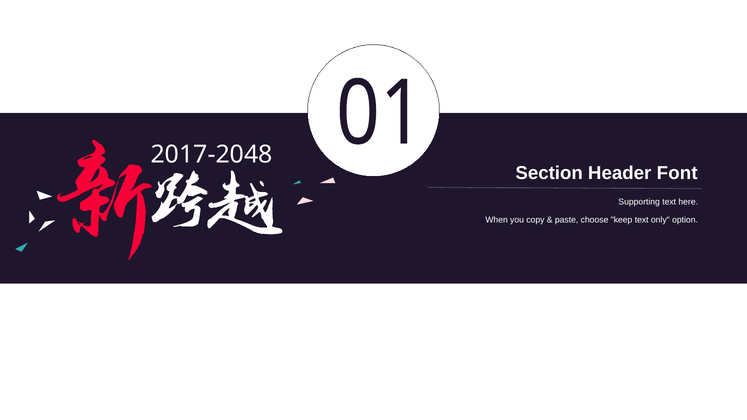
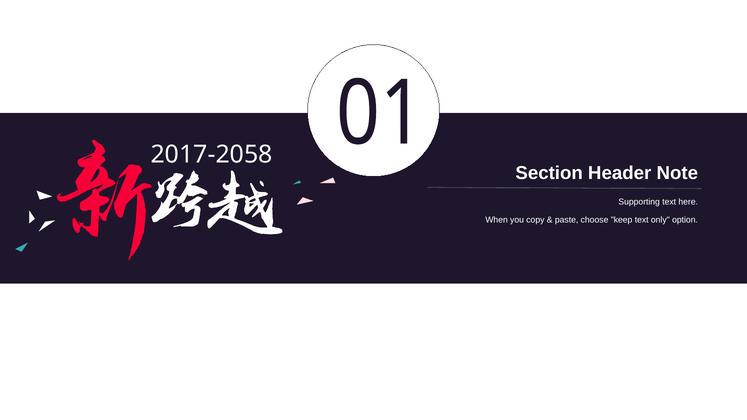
2017-2048: 2017-2048 -> 2017-2058
Font: Font -> Note
